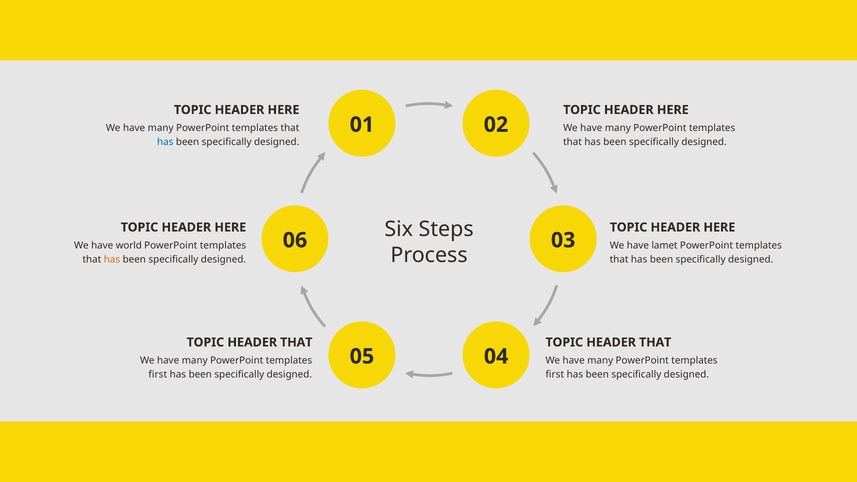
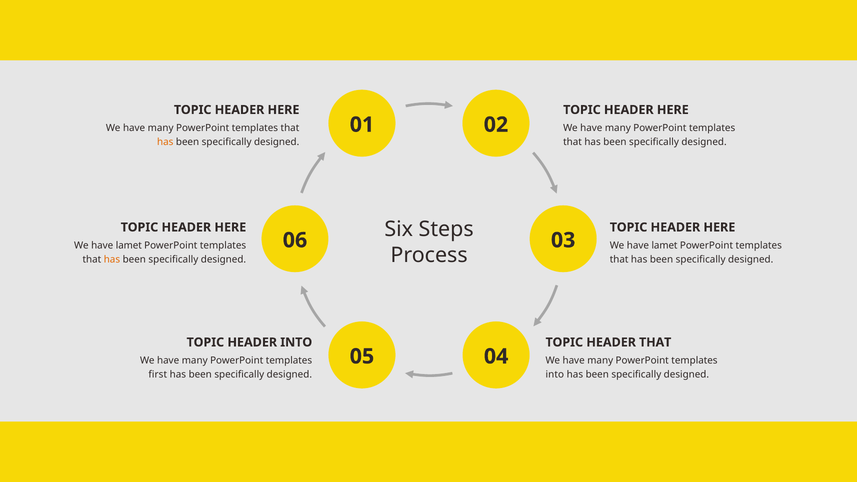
has at (165, 142) colour: blue -> orange
world at (129, 246): world -> lamet
THAT at (296, 342): THAT -> INTO
first at (555, 375): first -> into
